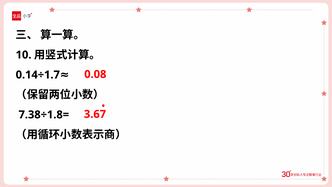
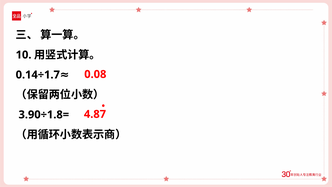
3.67: 3.67 -> 4.87
7.38÷1.8=: 7.38÷1.8= -> 3.90÷1.8=
